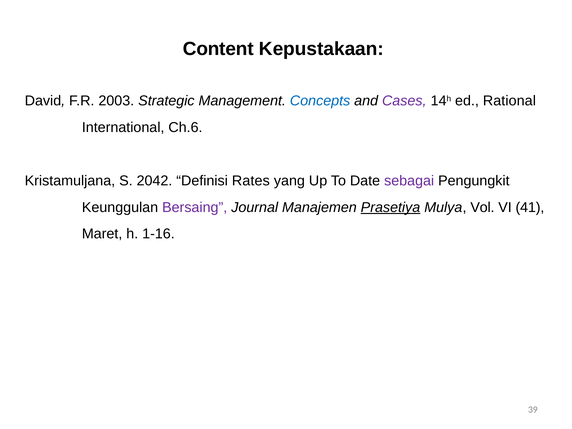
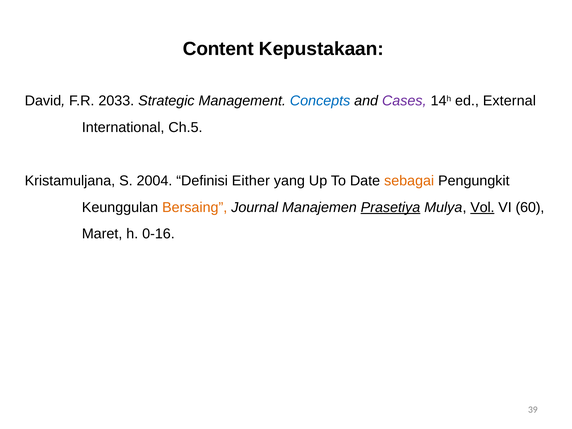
2003: 2003 -> 2033
Rational: Rational -> External
Ch.6: Ch.6 -> Ch.5
2042: 2042 -> 2004
Rates: Rates -> Either
sebagai colour: purple -> orange
Bersaing colour: purple -> orange
Vol underline: none -> present
41: 41 -> 60
1-16: 1-16 -> 0-16
